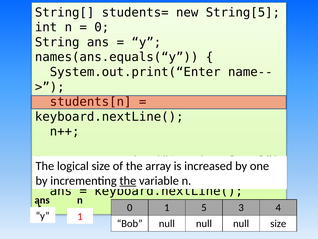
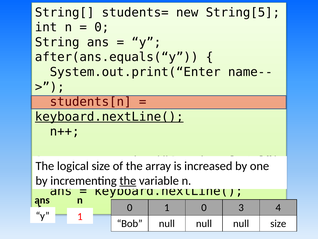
names(ans.equals(“y: names(ans.equals(“y -> after(ans.equals(“y
keyboard.nextLine( at (109, 116) underline: none -> present
1 5: 5 -> 0
